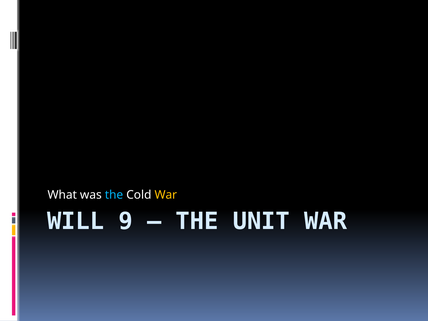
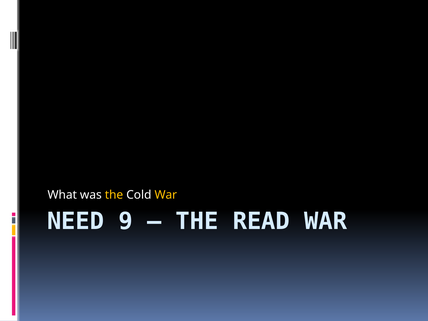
the at (114, 195) colour: light blue -> yellow
WILL: WILL -> NEED
UNIT: UNIT -> READ
